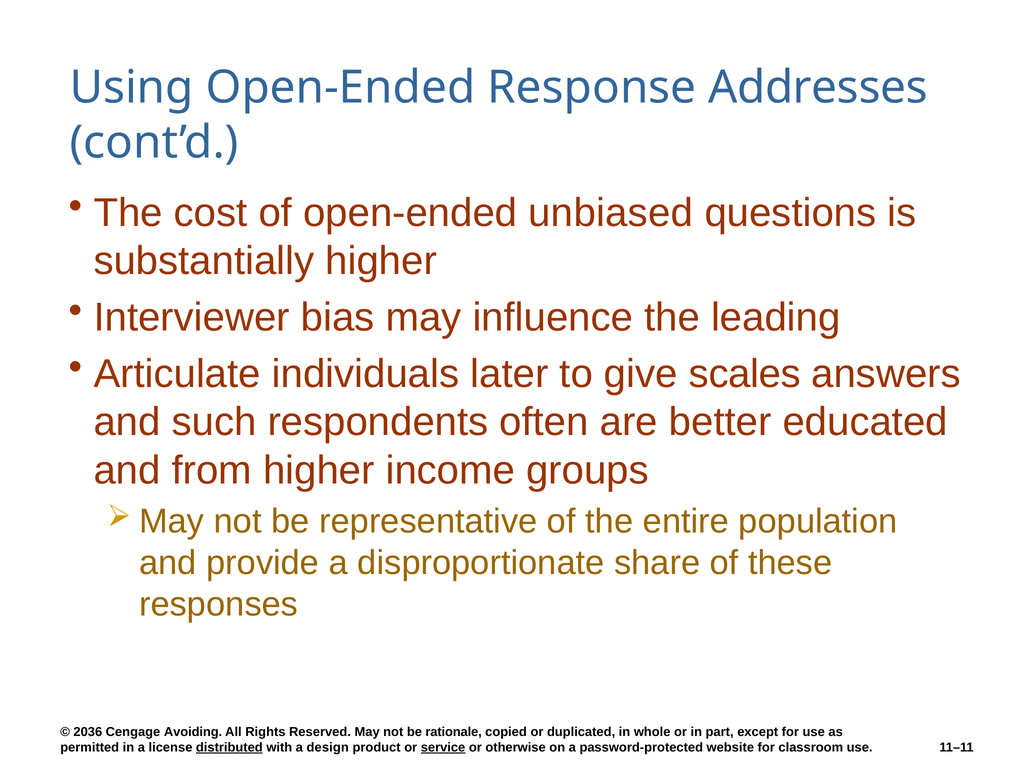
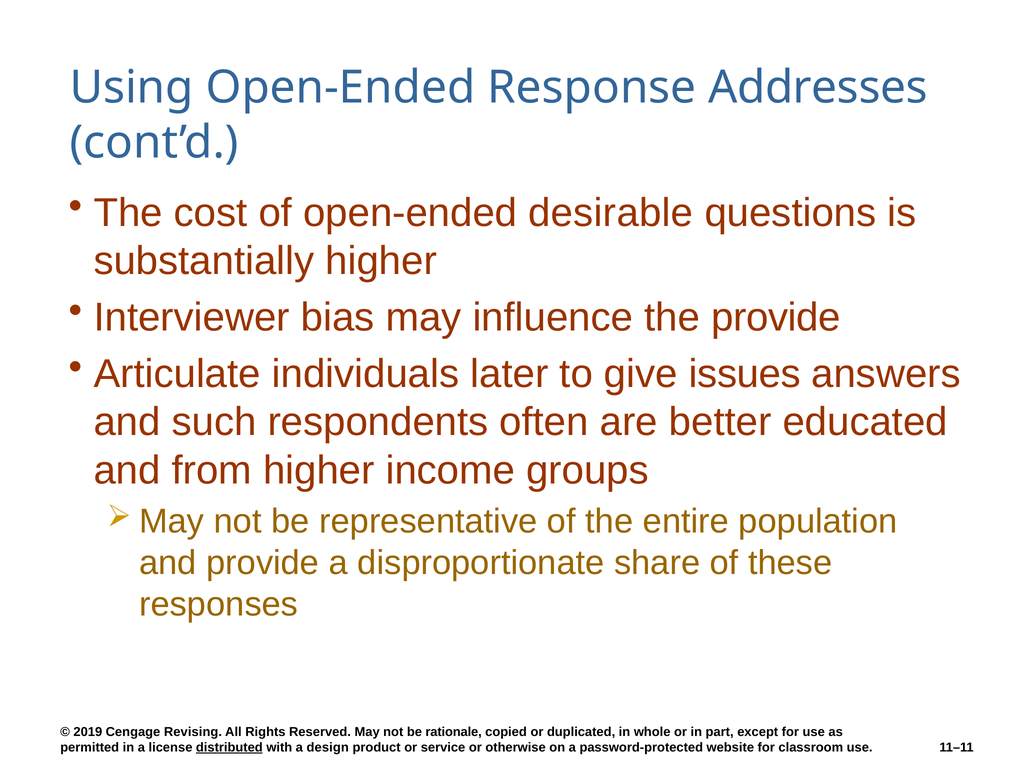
unbiased: unbiased -> desirable
the leading: leading -> provide
scales: scales -> issues
2036: 2036 -> 2019
Avoiding: Avoiding -> Revising
service underline: present -> none
